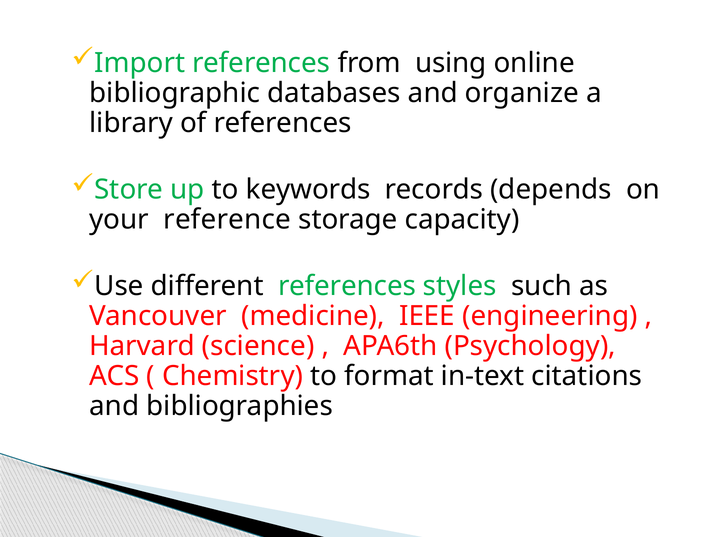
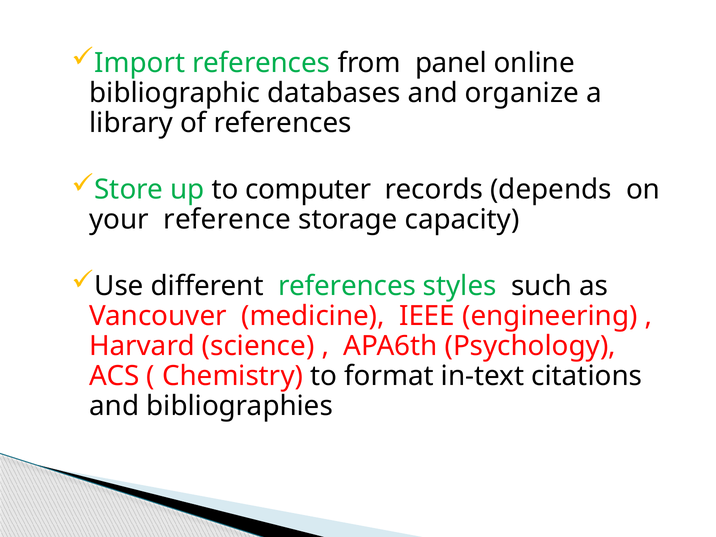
using: using -> panel
keywords: keywords -> computer
